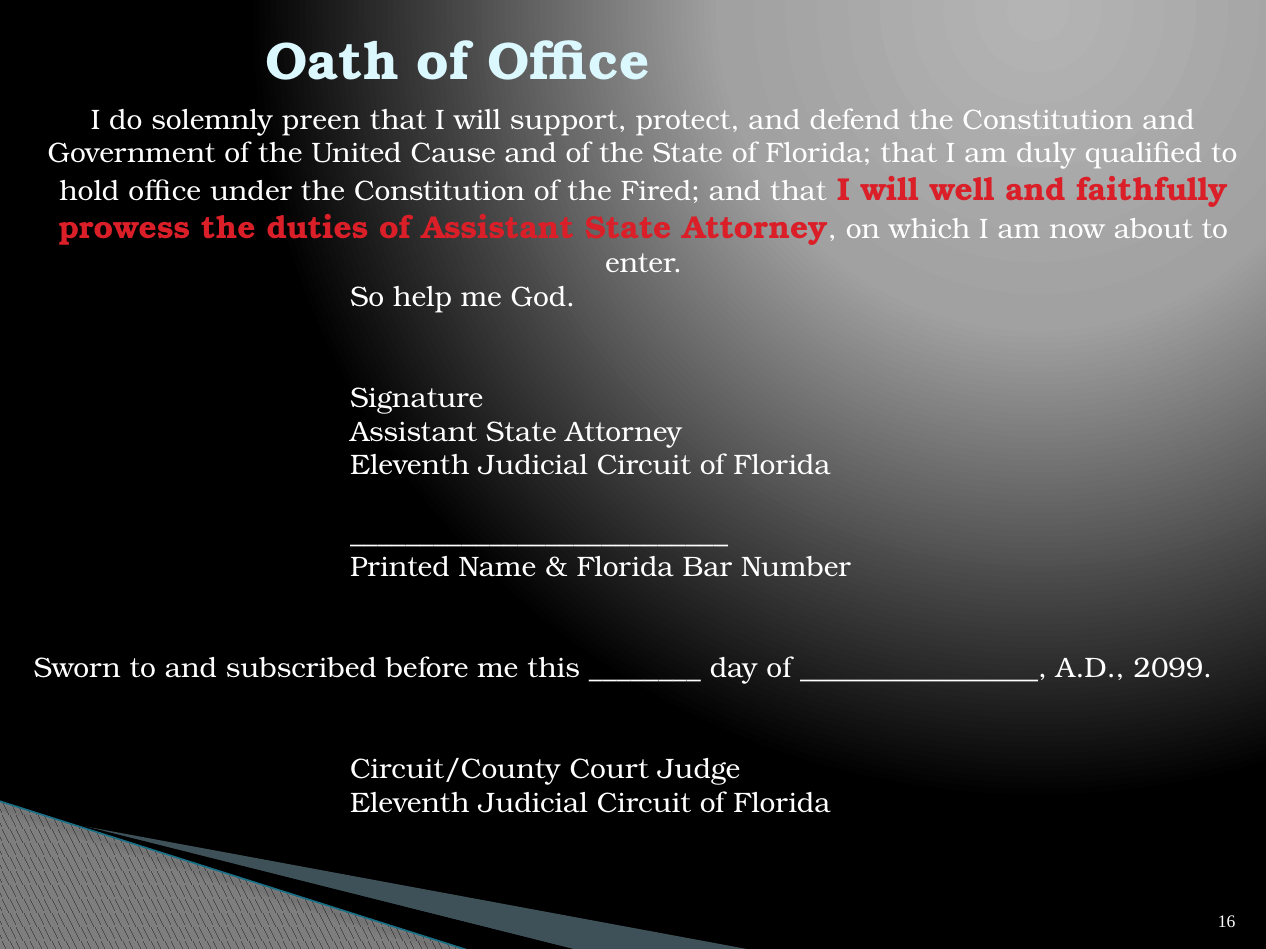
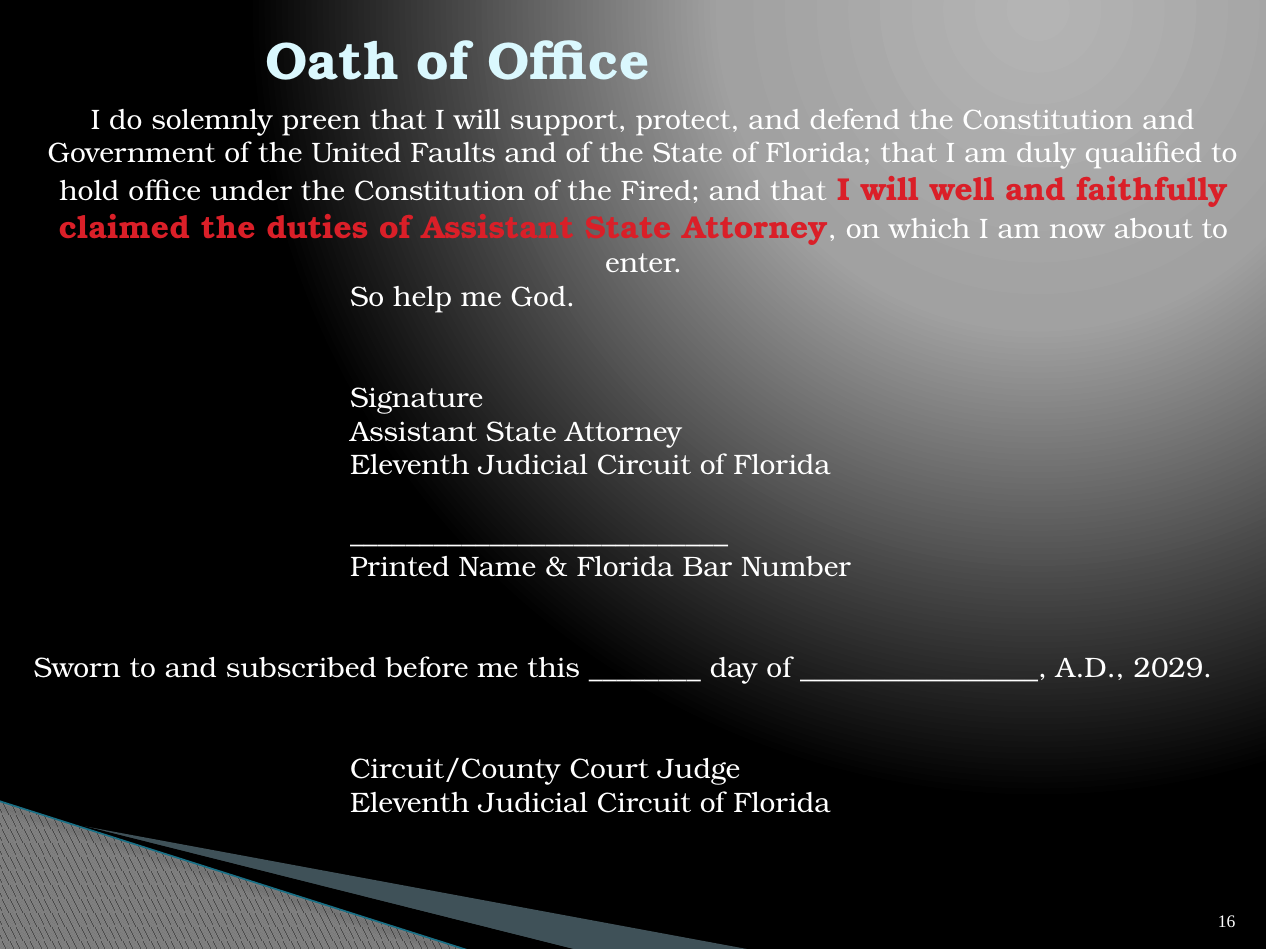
Cause: Cause -> Faults
prowess: prowess -> claimed
2099: 2099 -> 2029
